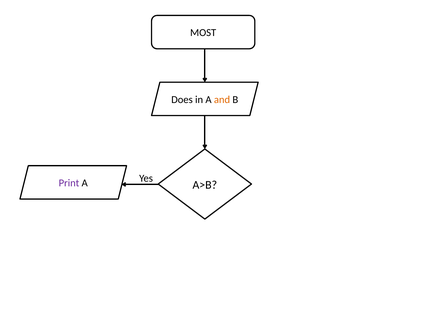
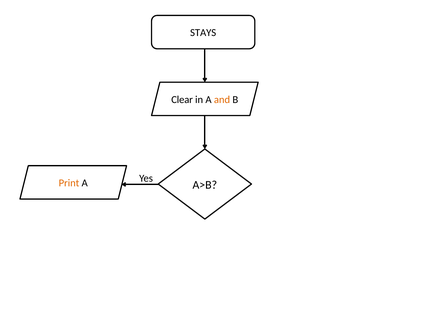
MOST: MOST -> STAYS
Does: Does -> Clear
Print colour: purple -> orange
